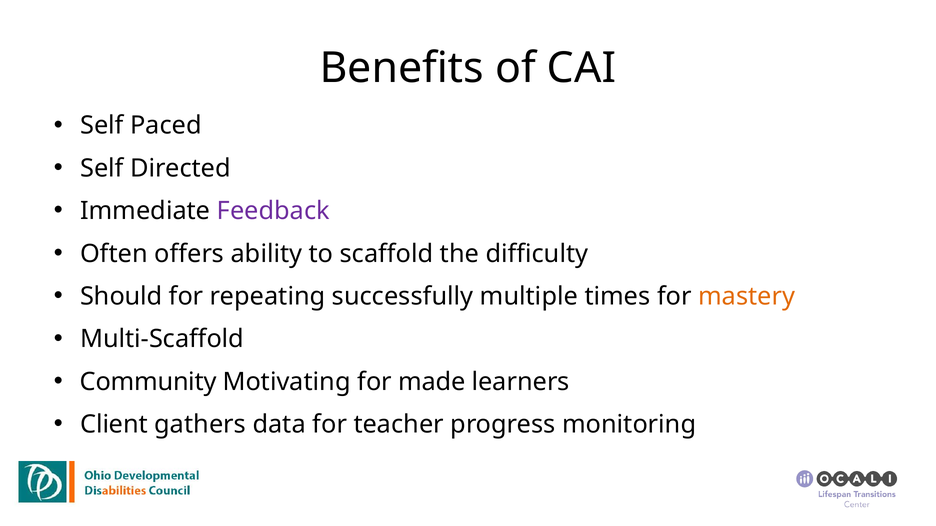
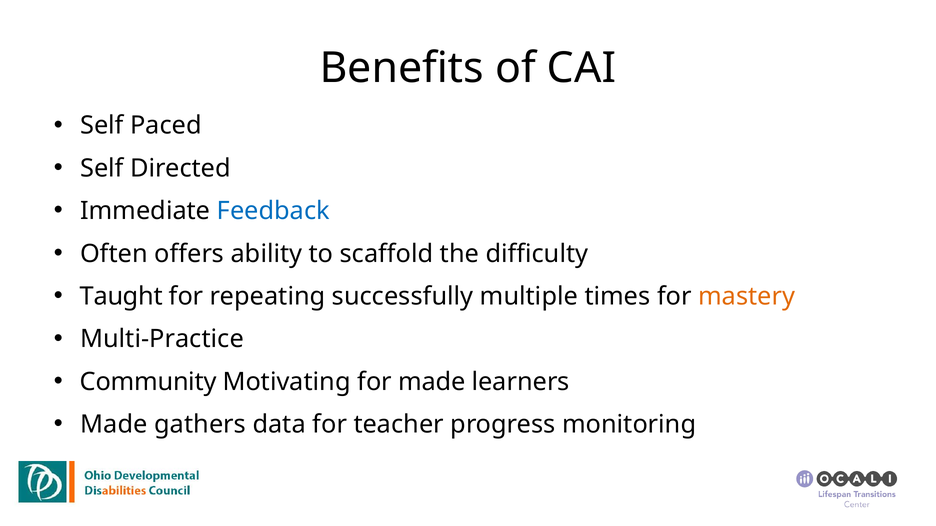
Feedback colour: purple -> blue
Should: Should -> Taught
Multi-Scaffold: Multi-Scaffold -> Multi-Practice
Client at (114, 425): Client -> Made
